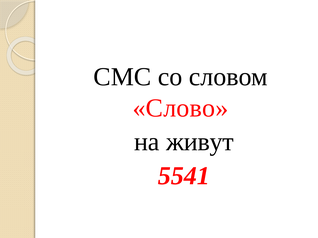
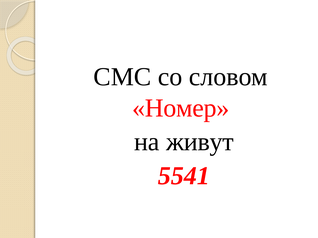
Слово: Слово -> Номер
